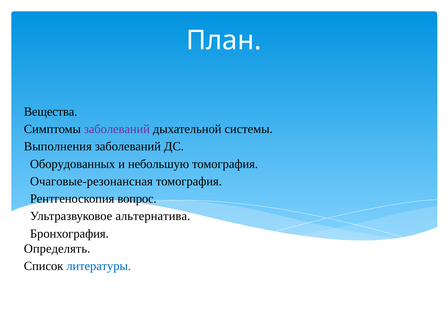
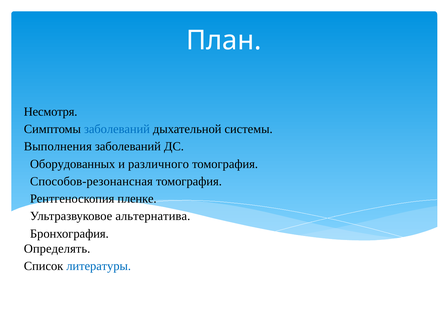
Вещества: Вещества -> Несмотря
заболеваний at (117, 129) colour: purple -> blue
небольшую: небольшую -> различного
Очаговые-резонансная: Очаговые-резонансная -> Способов-резонансная
вопрос: вопрос -> пленке
